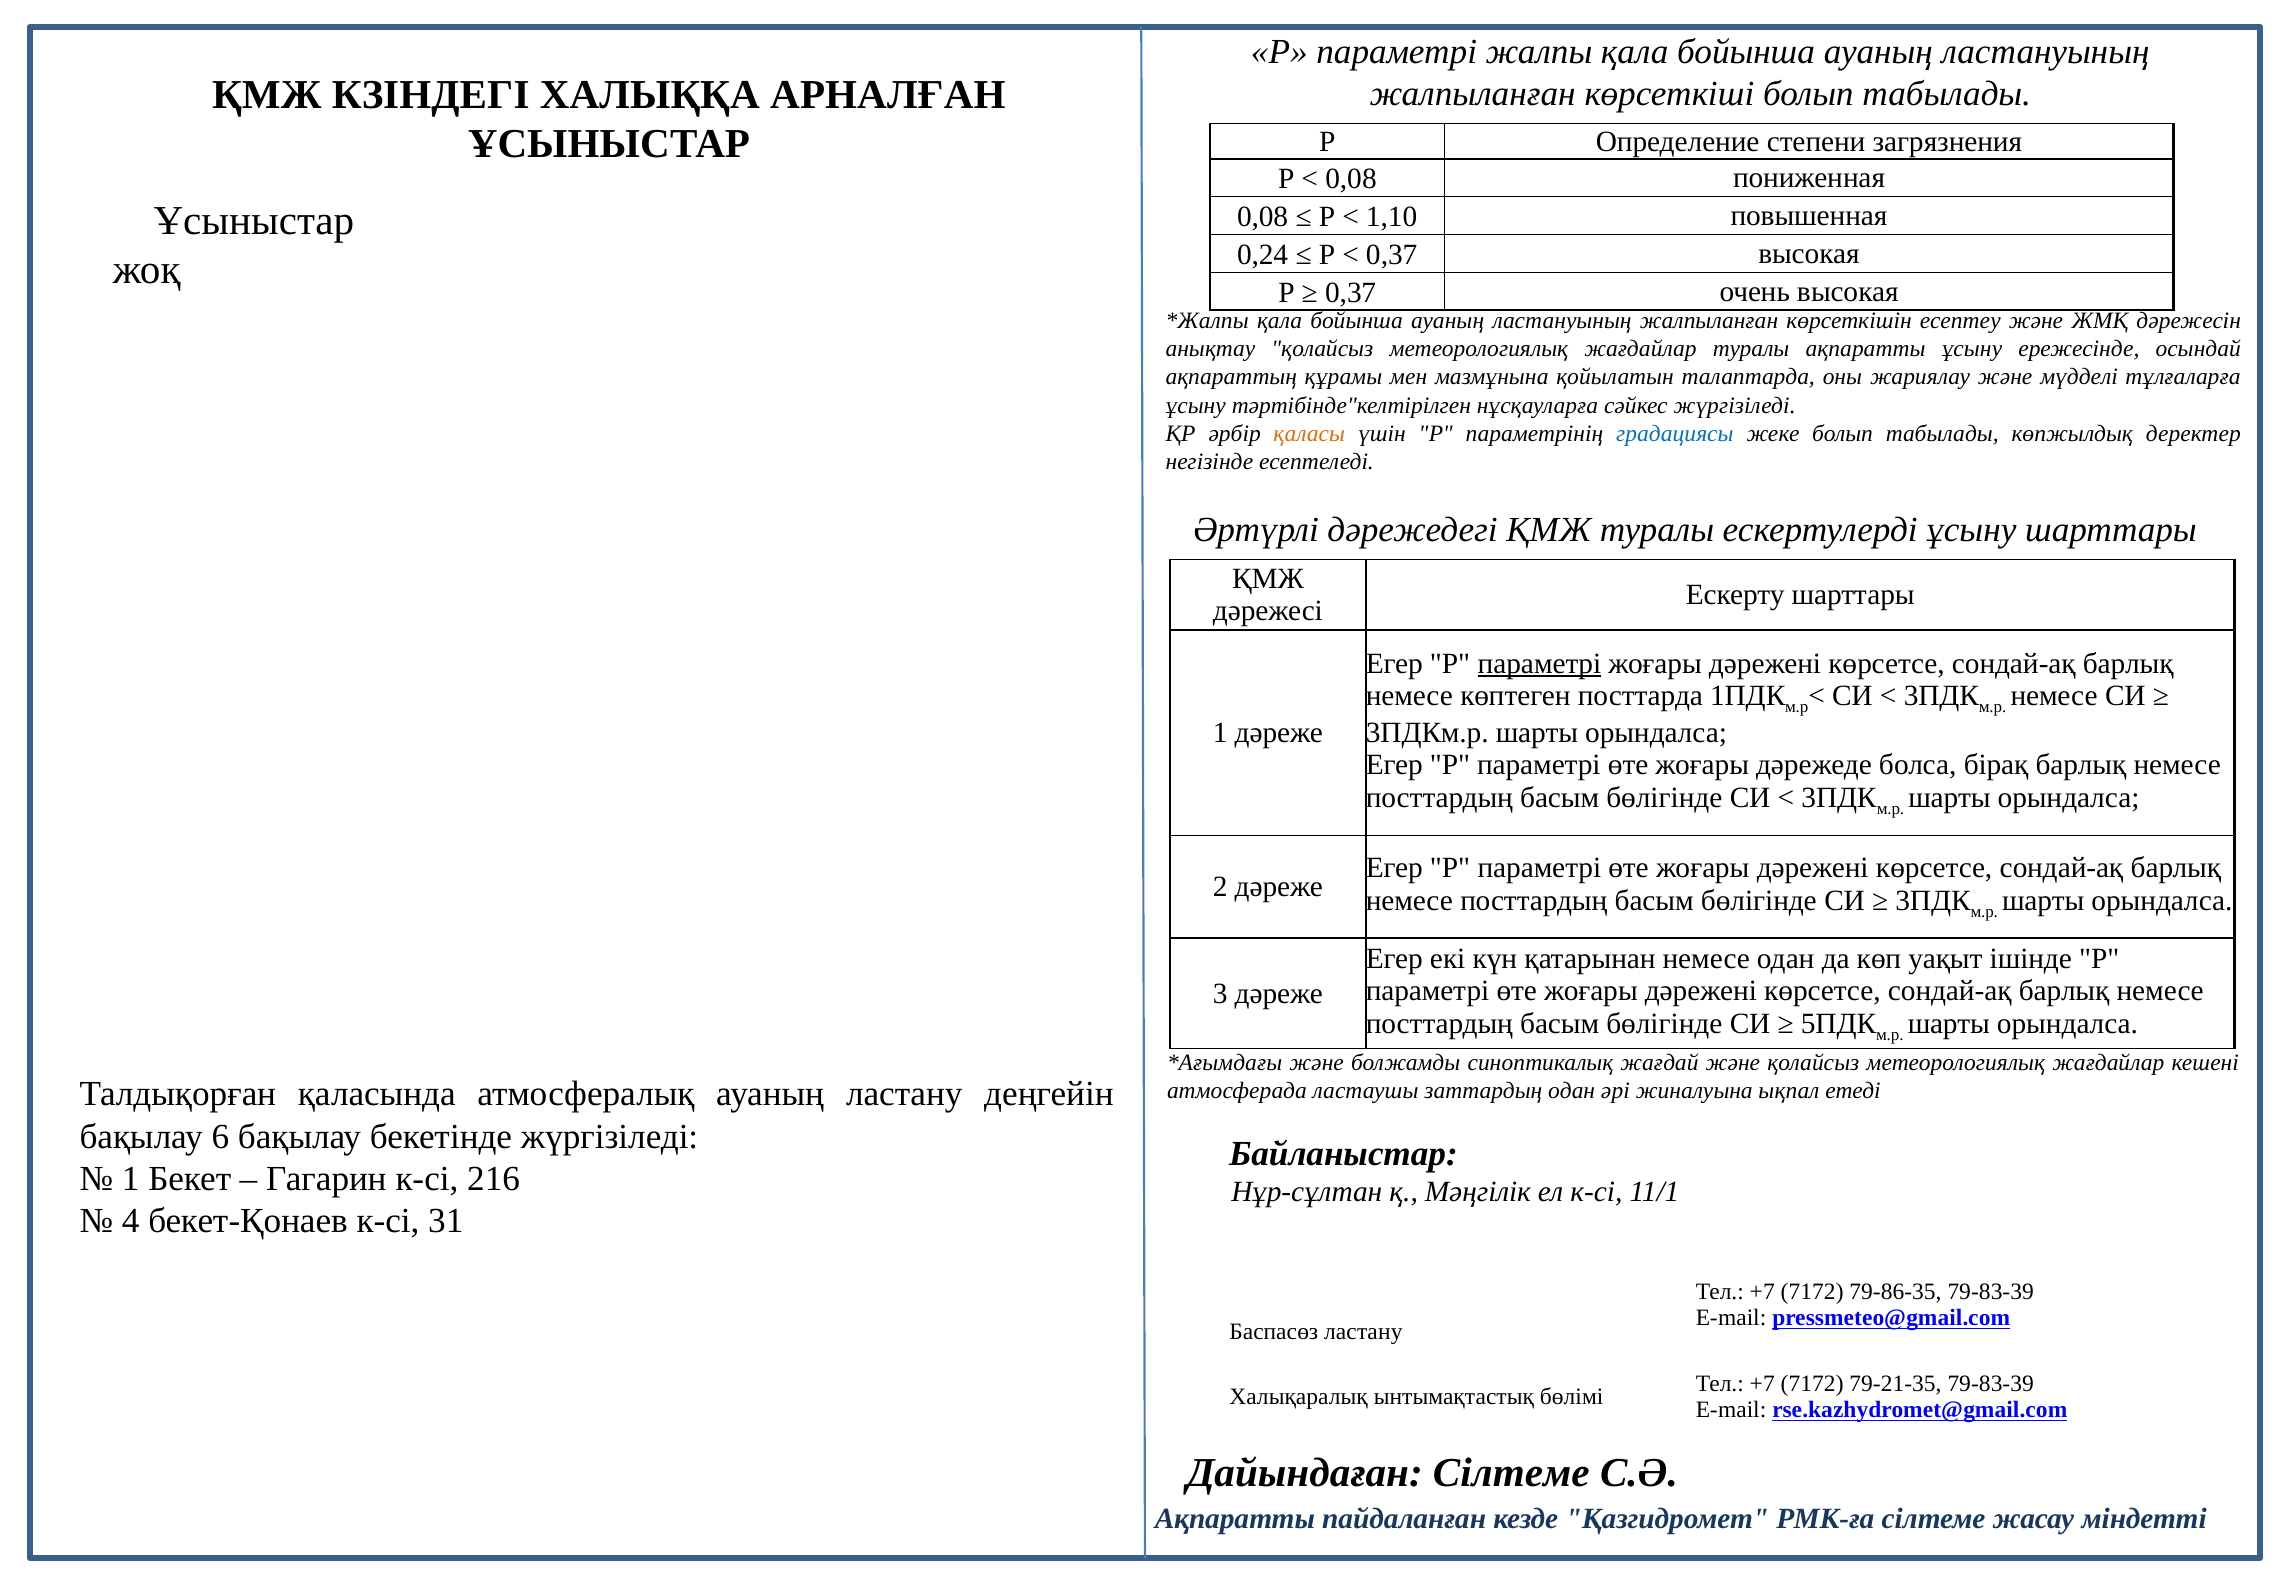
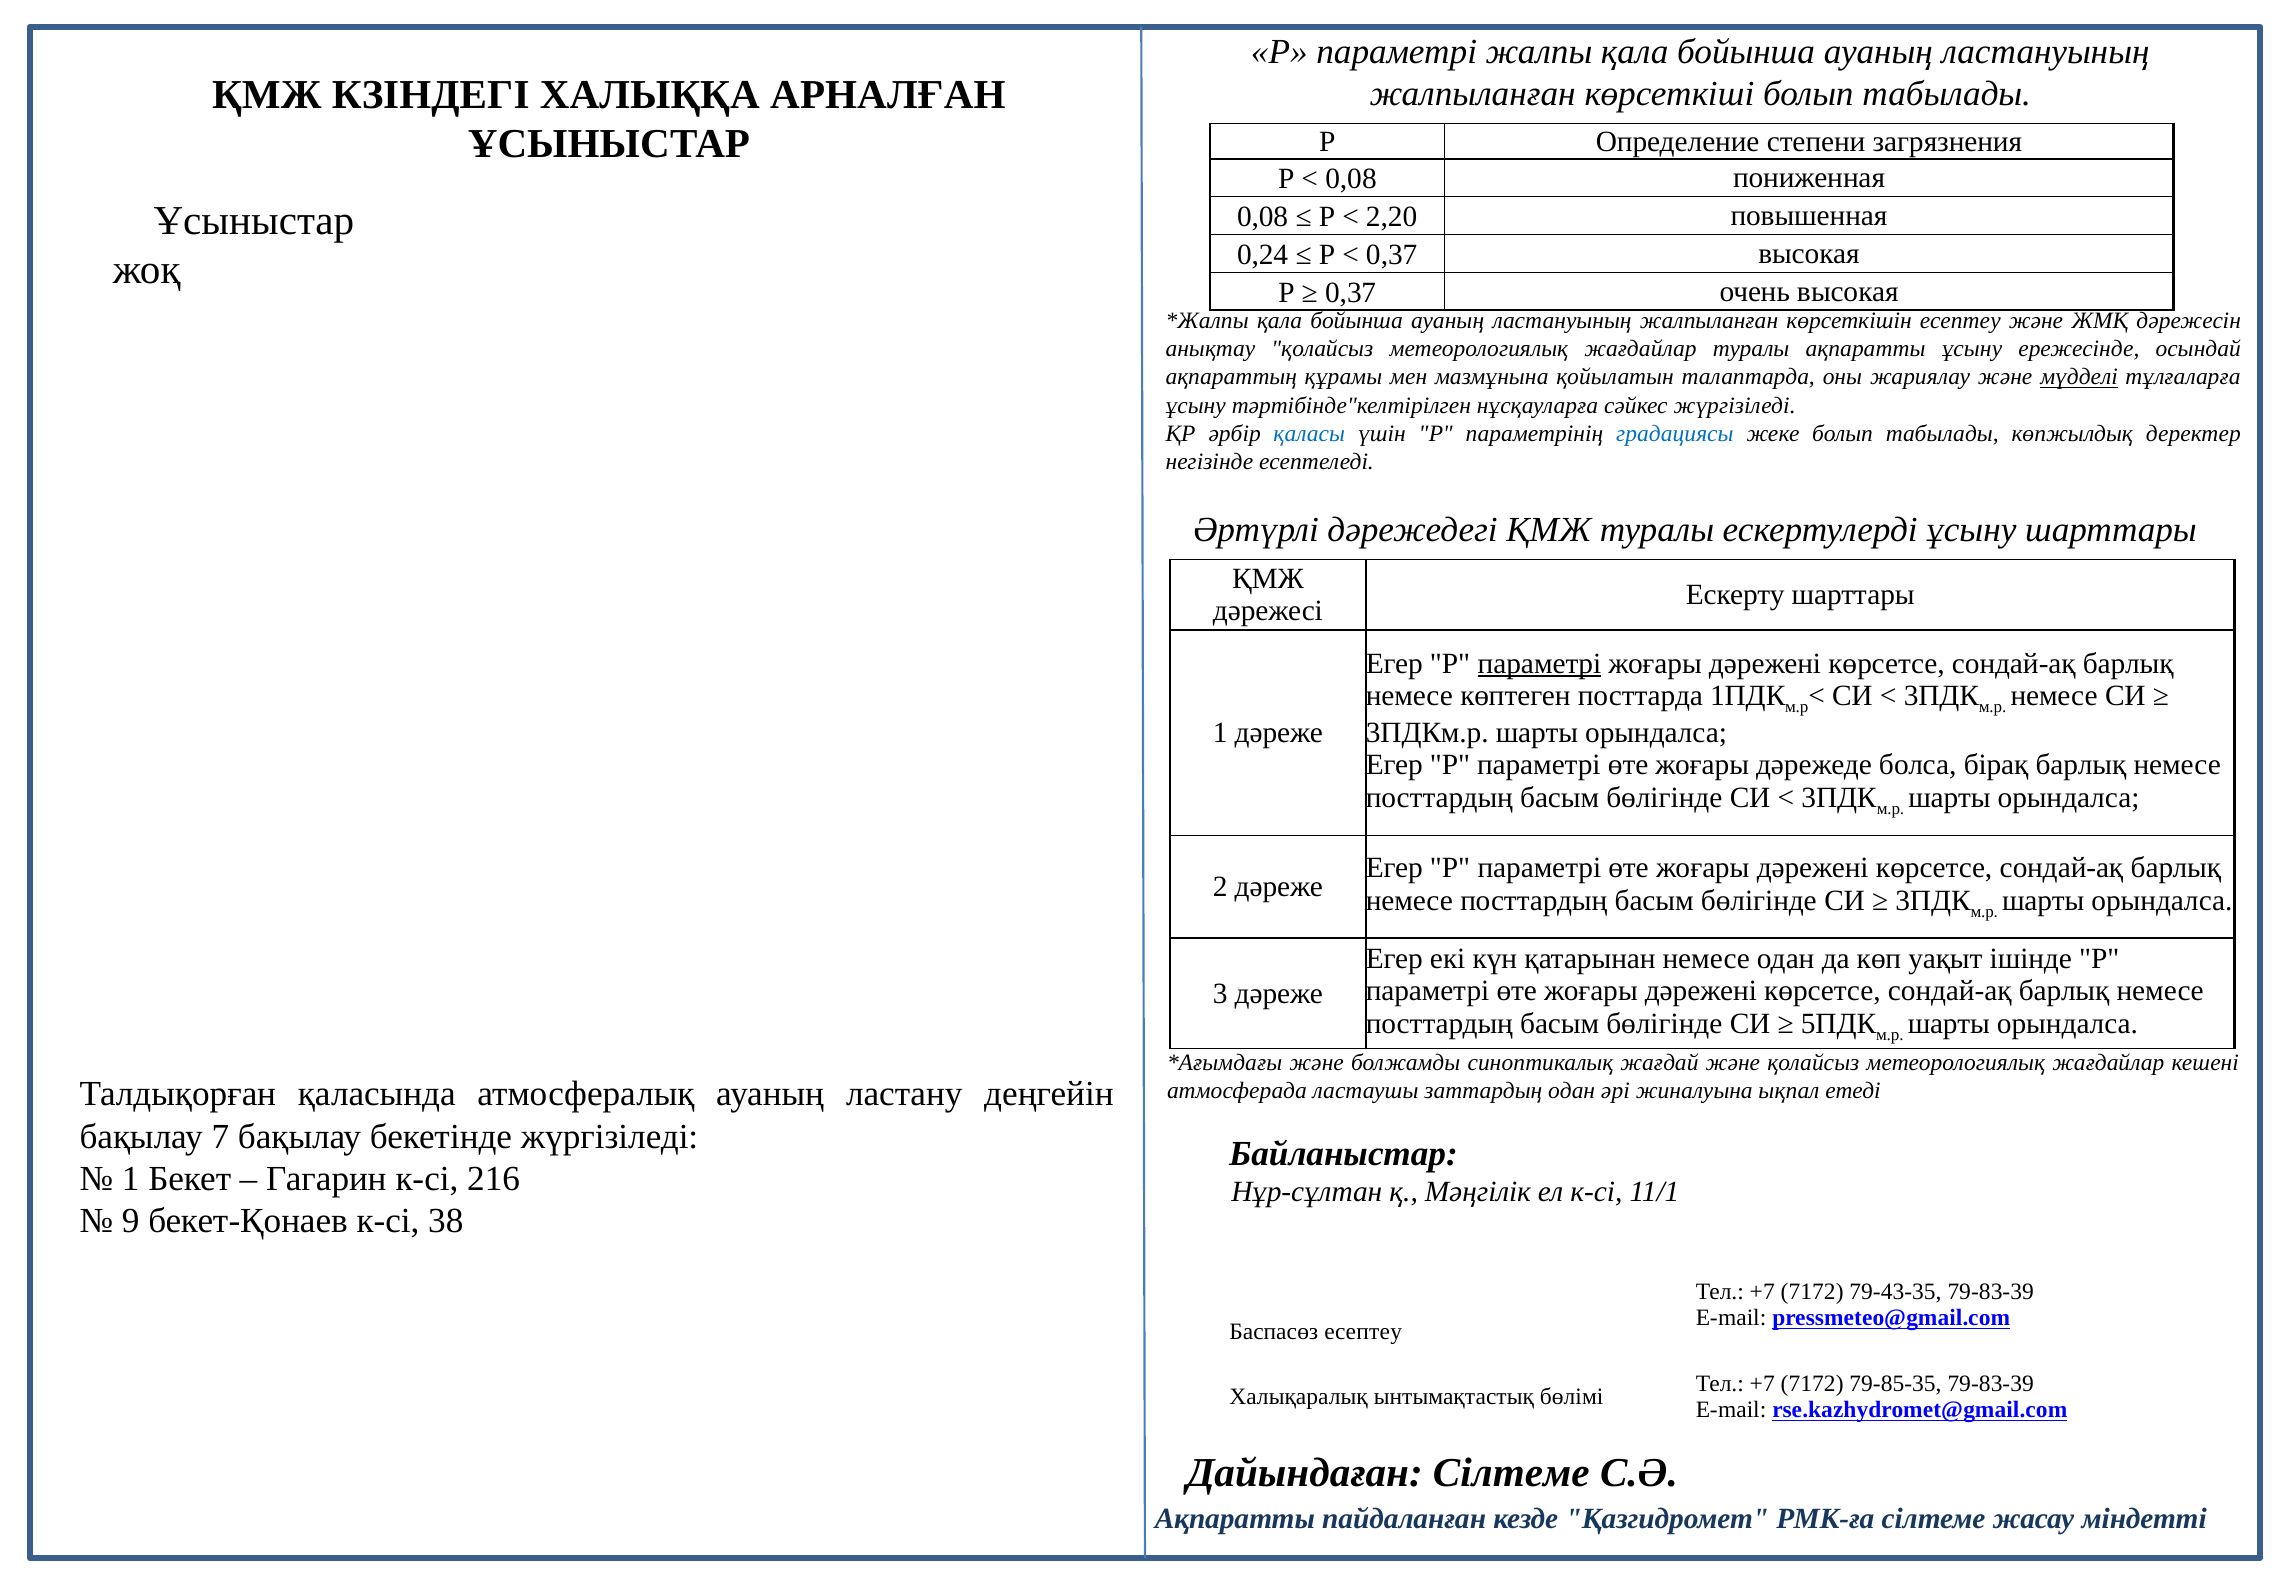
1,10: 1,10 -> 2,20
мүдделі underline: none -> present
қаласы colour: orange -> blue
6: 6 -> 7
4: 4 -> 9
31: 31 -> 38
79-86-35: 79-86-35 -> 79-43-35
Баспасөз ластану: ластану -> есептеу
79-21-35: 79-21-35 -> 79-85-35
